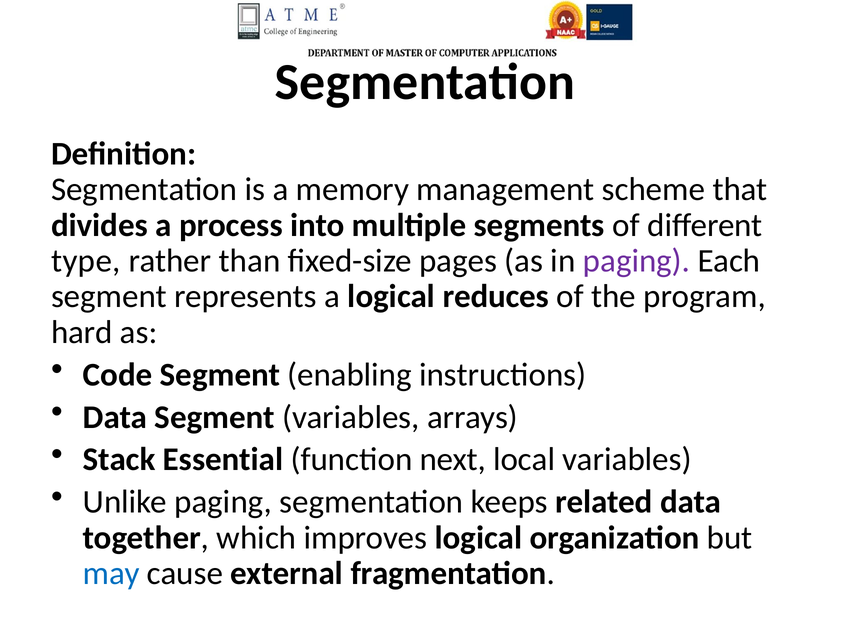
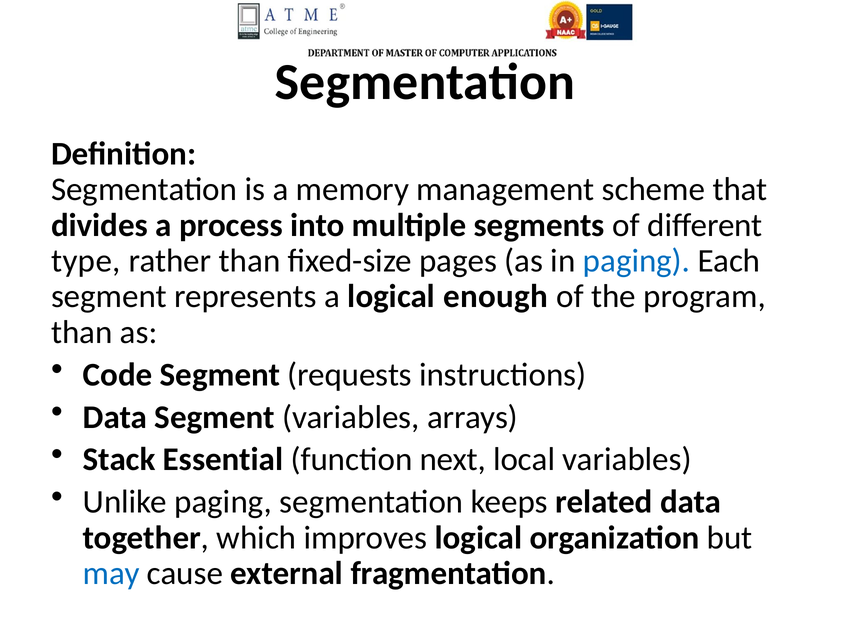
paging at (637, 261) colour: purple -> blue
reduces: reduces -> enough
hard at (82, 332): hard -> than
enabling: enabling -> requests
